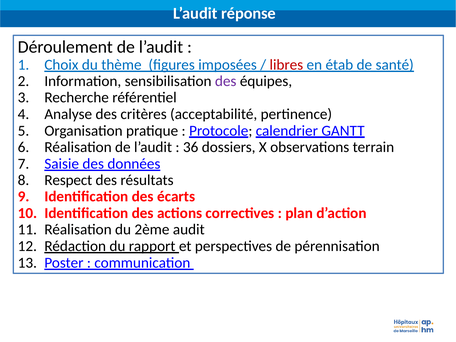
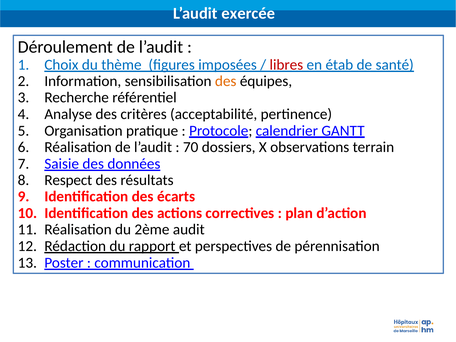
réponse: réponse -> exercée
des at (226, 81) colour: purple -> orange
36: 36 -> 70
